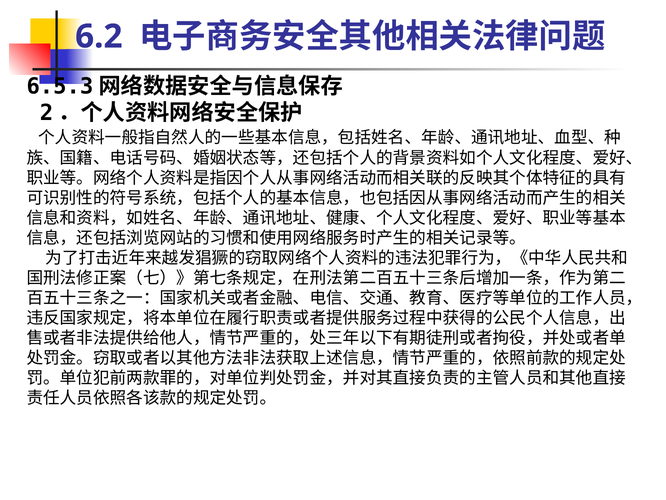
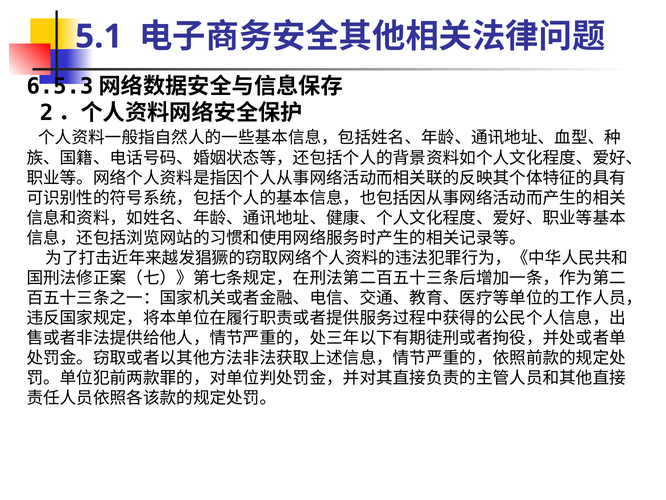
6.2: 6.2 -> 5.1
